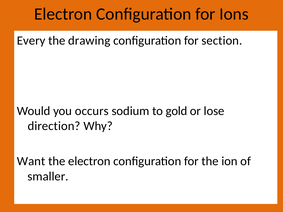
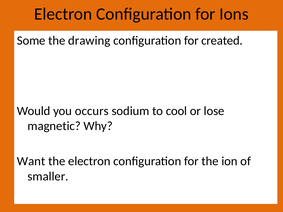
Every: Every -> Some
section: section -> created
gold: gold -> cool
direction: direction -> magnetic
